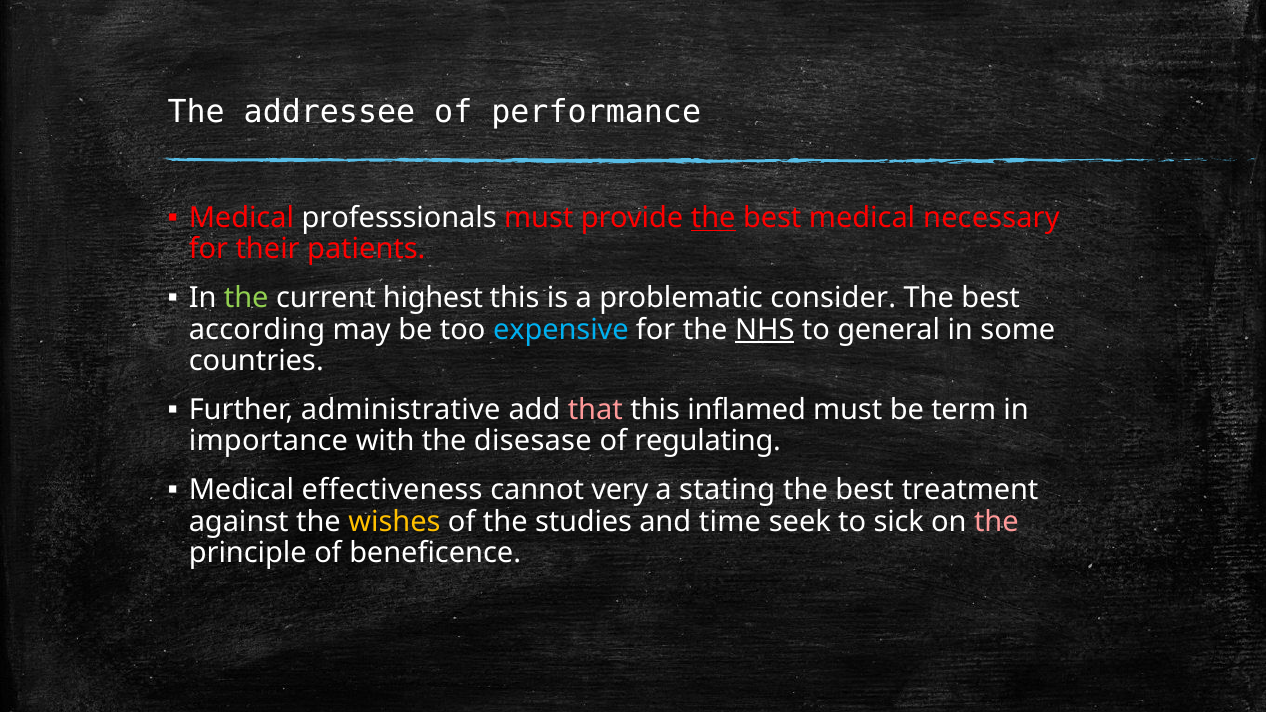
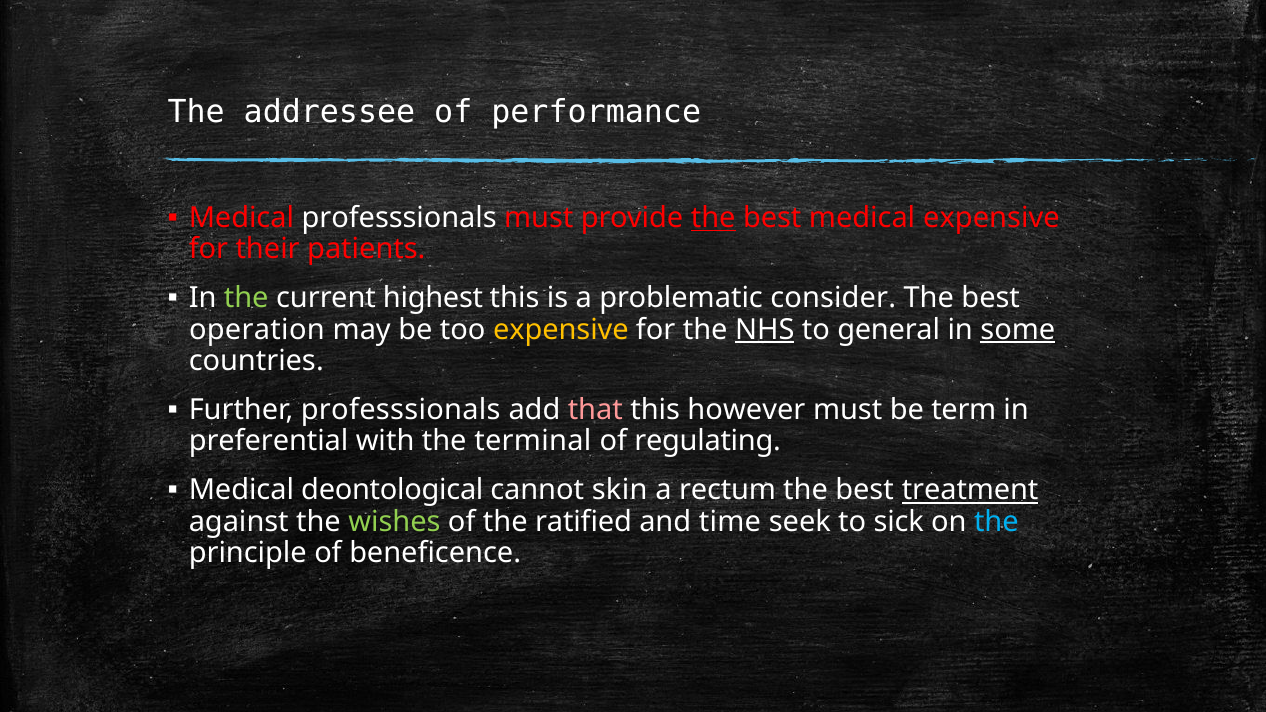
medical necessary: necessary -> expensive
according: according -> operation
expensive at (561, 330) colour: light blue -> yellow
some underline: none -> present
Further administrative: administrative -> professsionals
inflamed: inflamed -> however
importance: importance -> preferential
disesase: disesase -> terminal
effectiveness: effectiveness -> deontological
very: very -> skin
stating: stating -> rectum
treatment underline: none -> present
wishes colour: yellow -> light green
studies: studies -> ratified
the at (996, 522) colour: pink -> light blue
